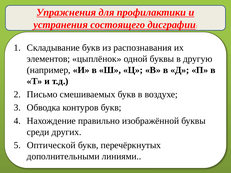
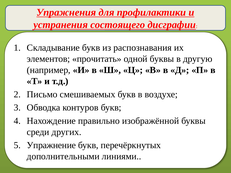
цыплёнок: цыплёнок -> прочитать
Оптической: Оптической -> Упражнение
